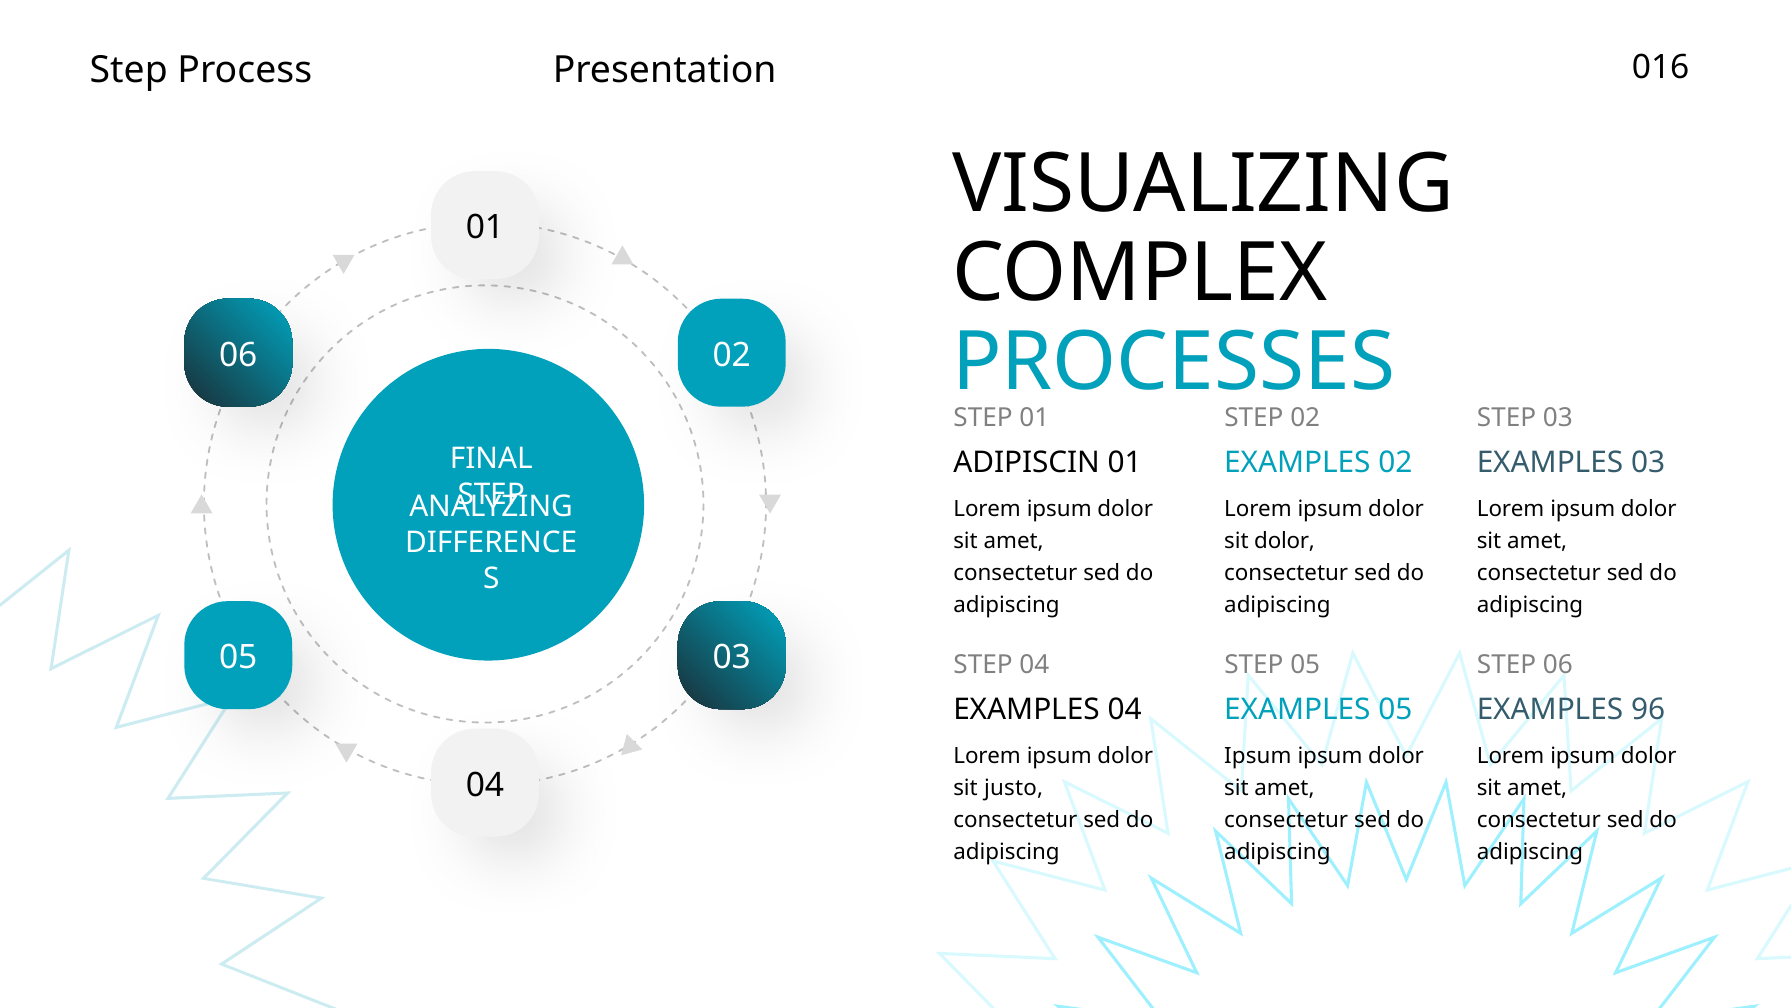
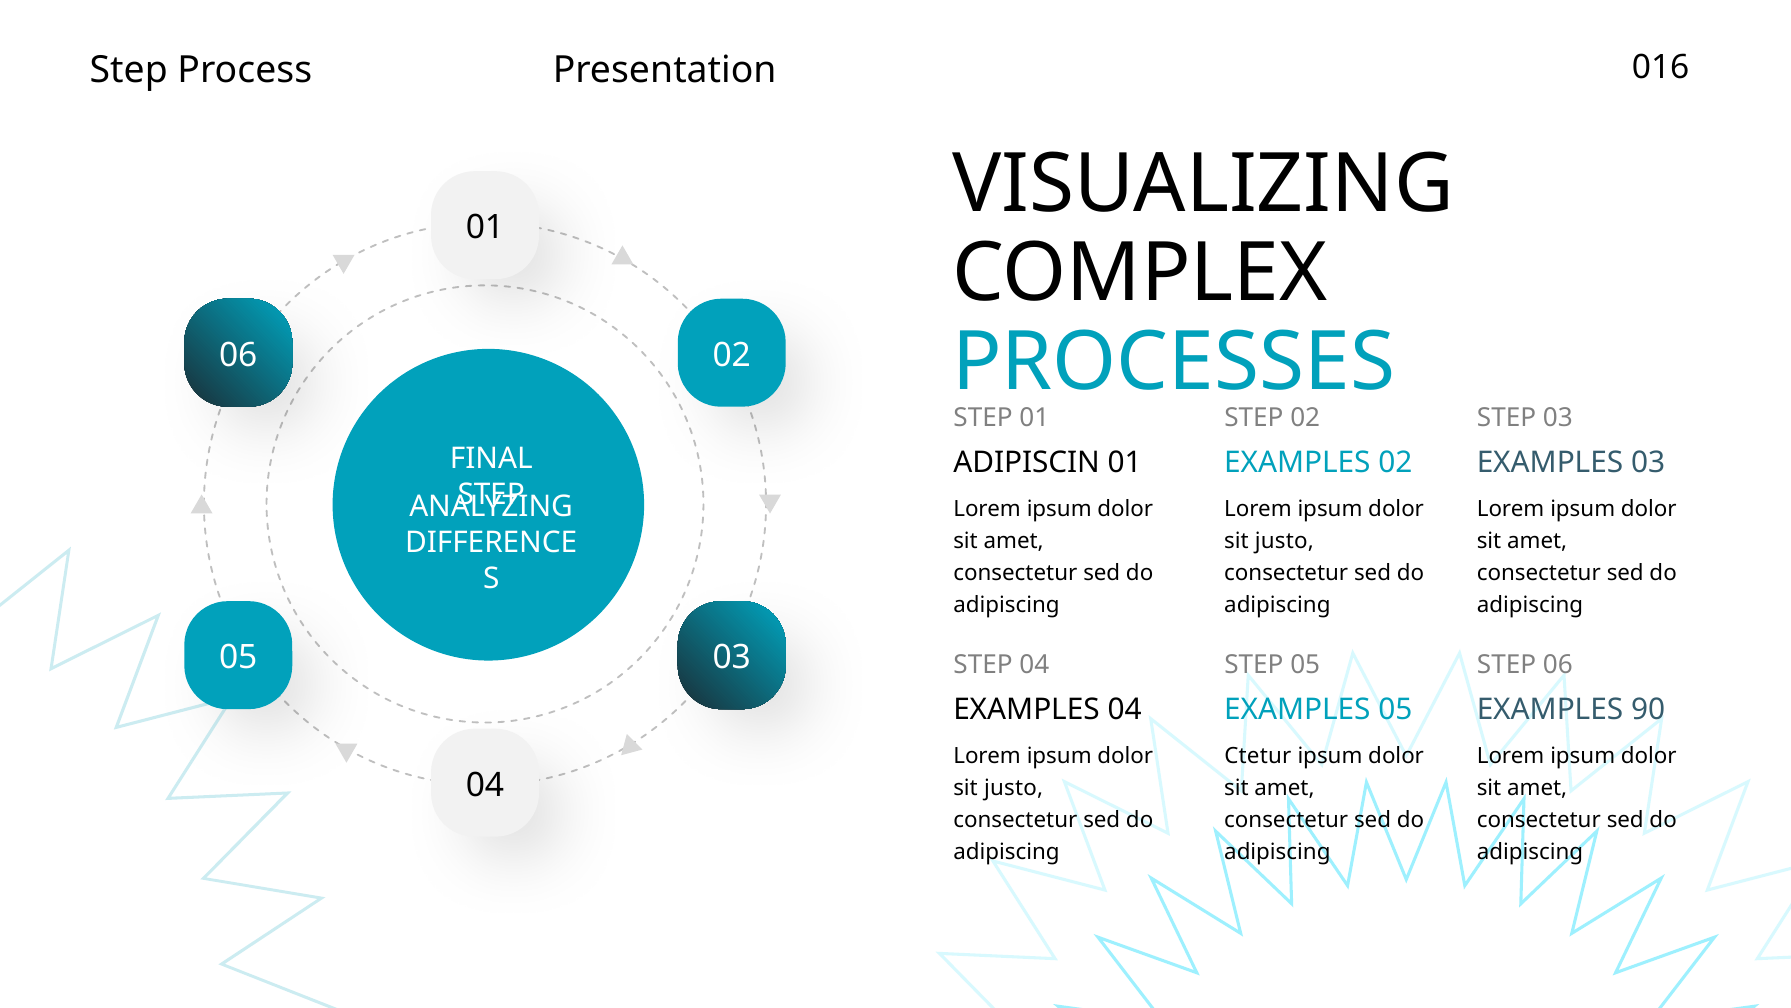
dolor at (1285, 541): dolor -> justo
96: 96 -> 90
Ipsum at (1258, 755): Ipsum -> Ctetur
